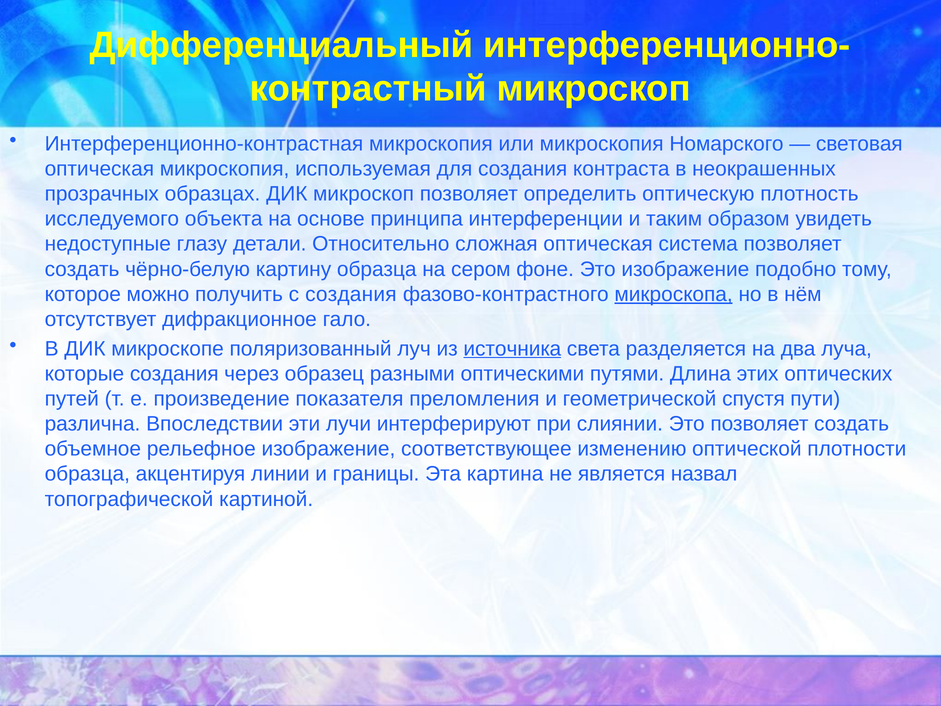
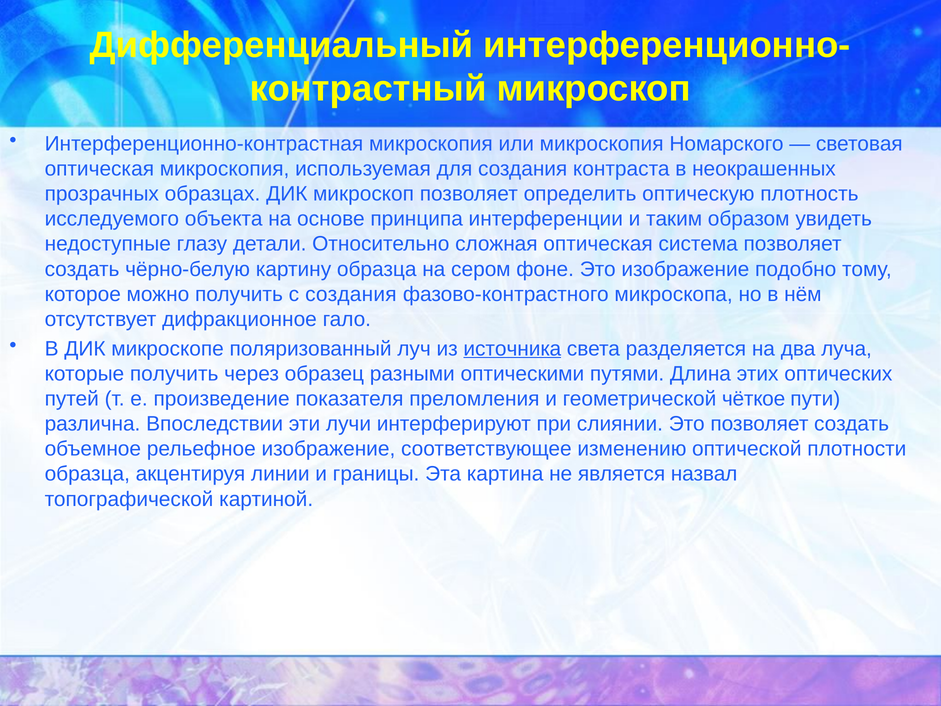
микроскопа underline: present -> none
которые создания: создания -> получить
спустя: спустя -> чёткое
